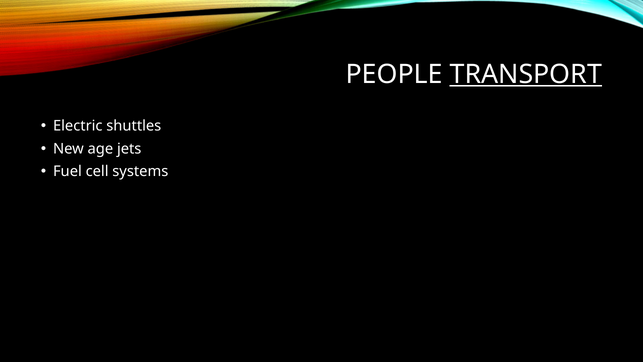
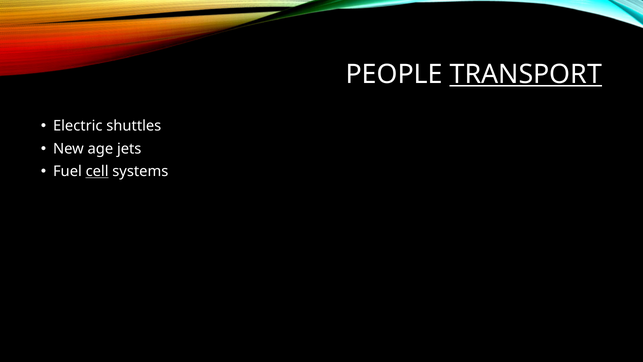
cell underline: none -> present
